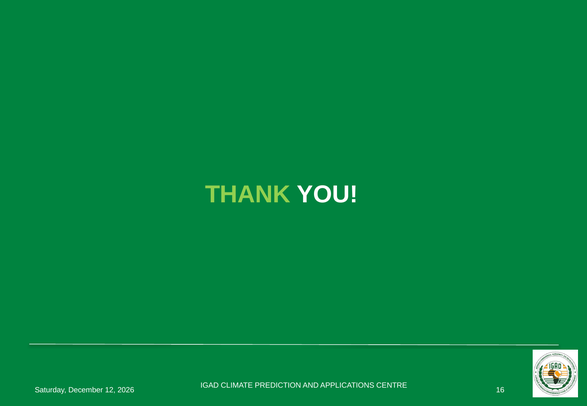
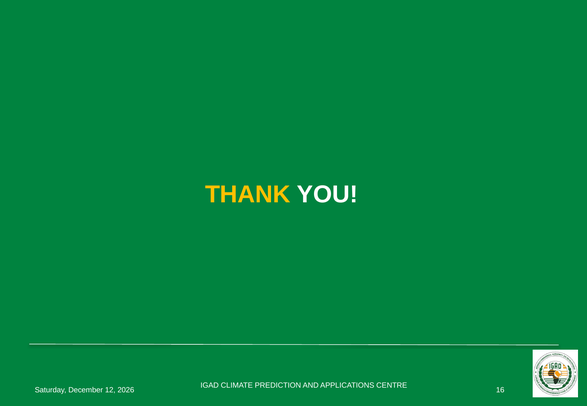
THANK colour: light green -> yellow
